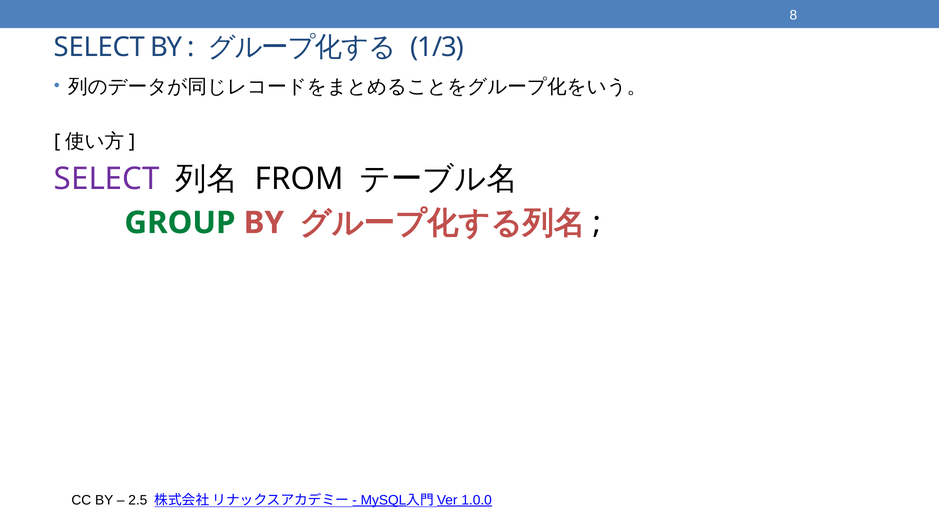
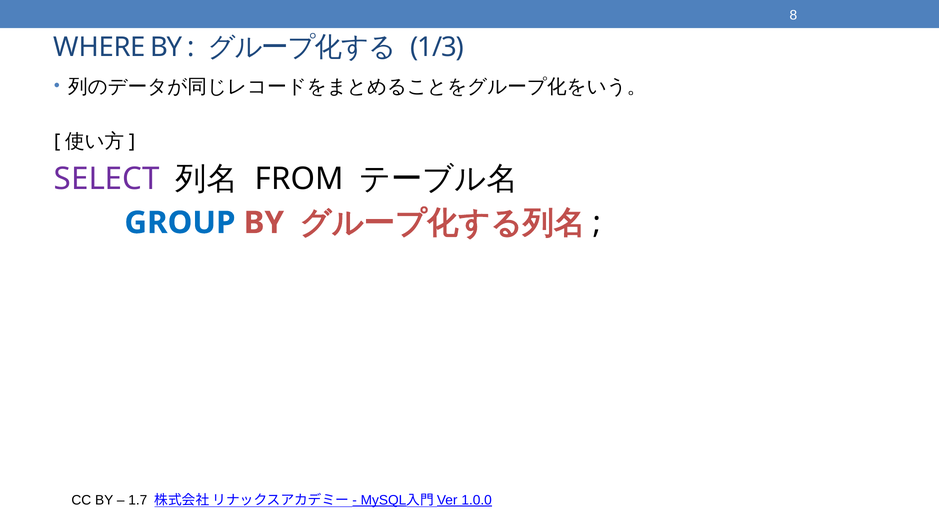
SELECT at (100, 47): SELECT -> WHERE
GROUP colour: green -> blue
2.5: 2.5 -> 1.7
